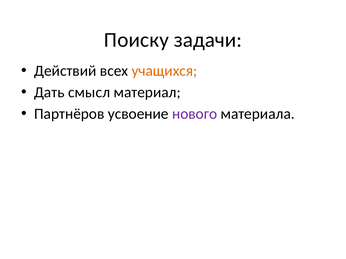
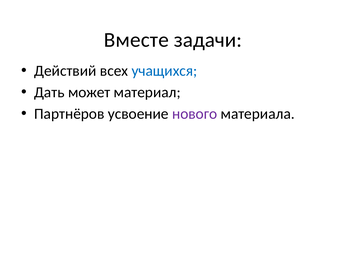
Поиску: Поиску -> Вместе
учащихся colour: orange -> blue
смысл: смысл -> может
